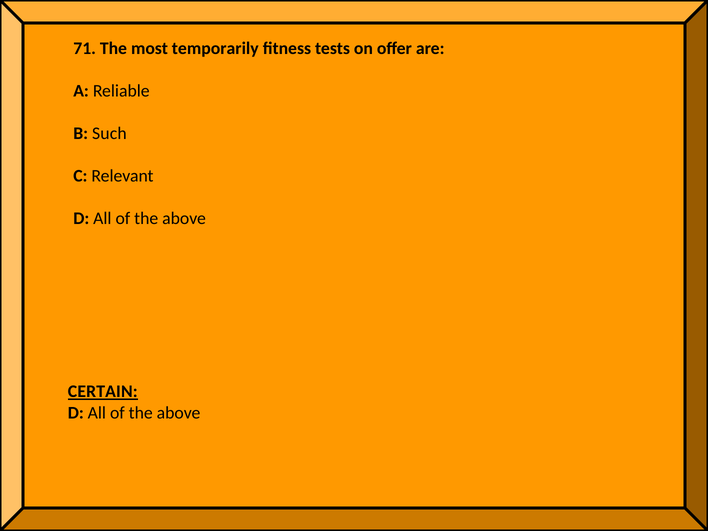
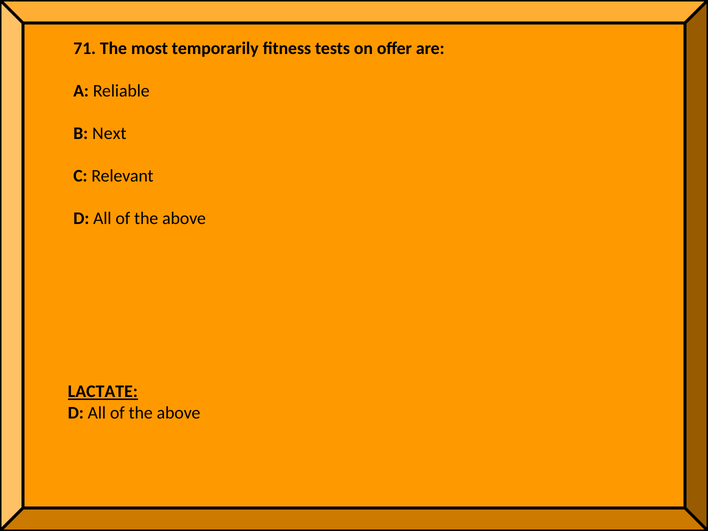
Such: Such -> Next
CERTAIN: CERTAIN -> LACTATE
